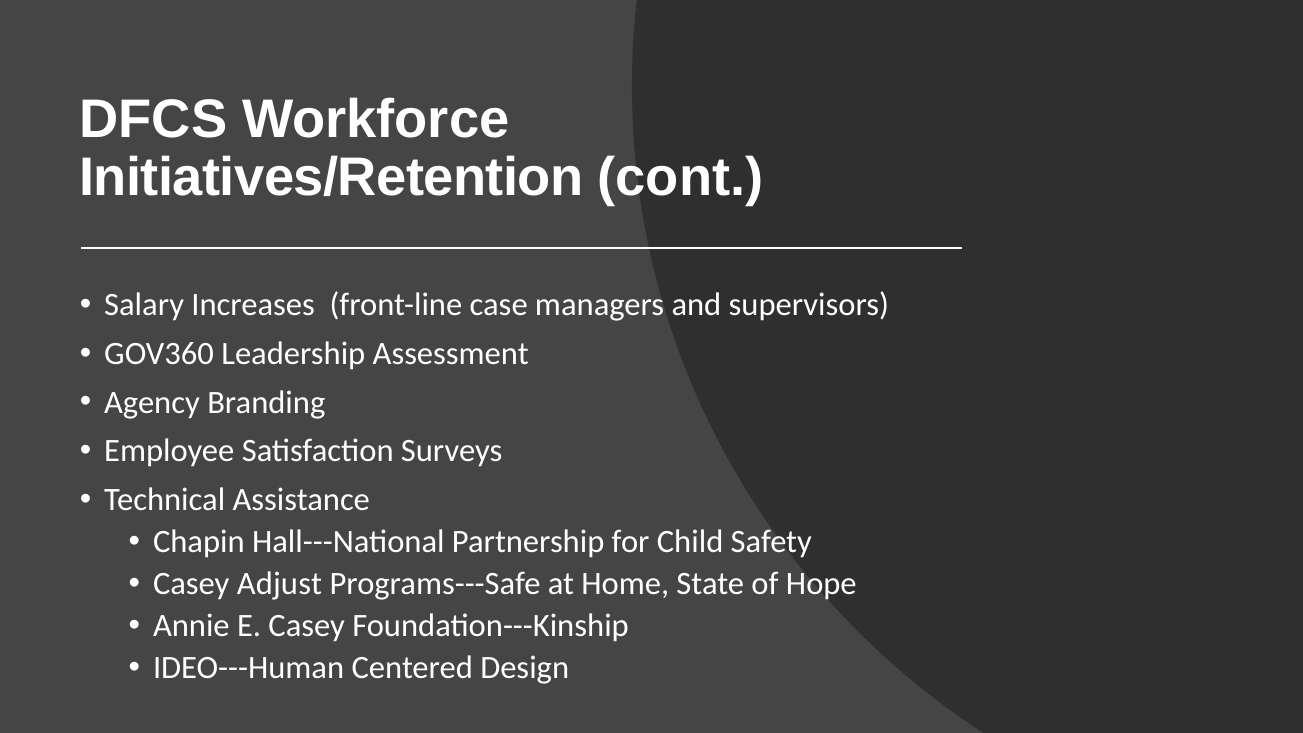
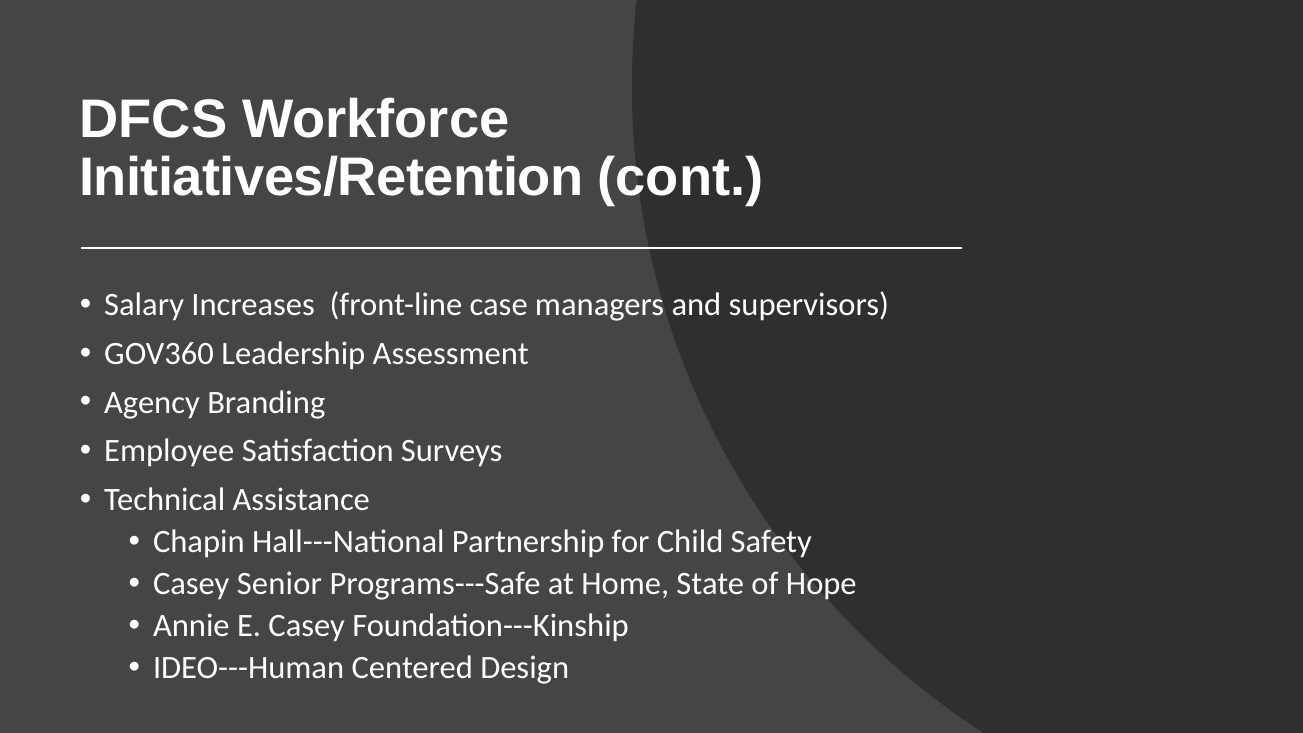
Adjust: Adjust -> Senior
